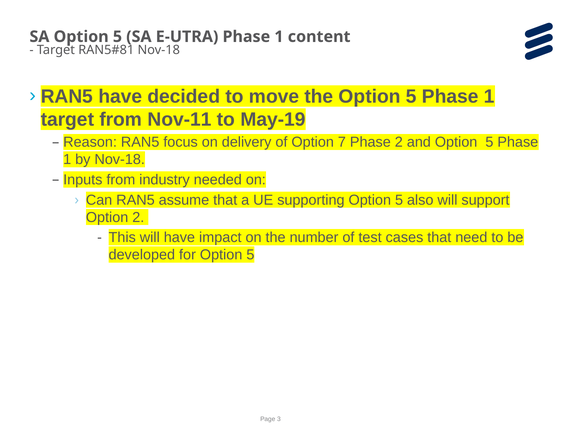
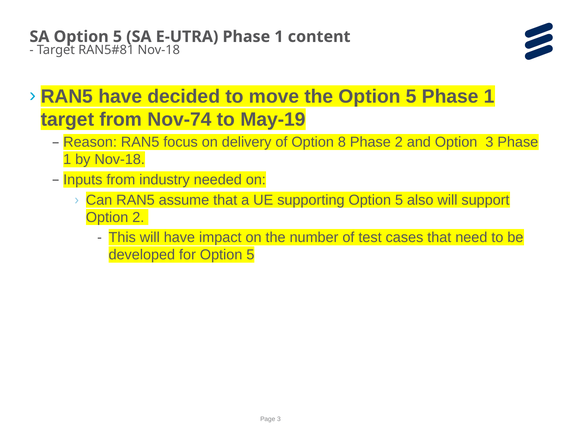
Nov-11: Nov-11 -> Nov-74
7: 7 -> 8
and Option 5: 5 -> 3
